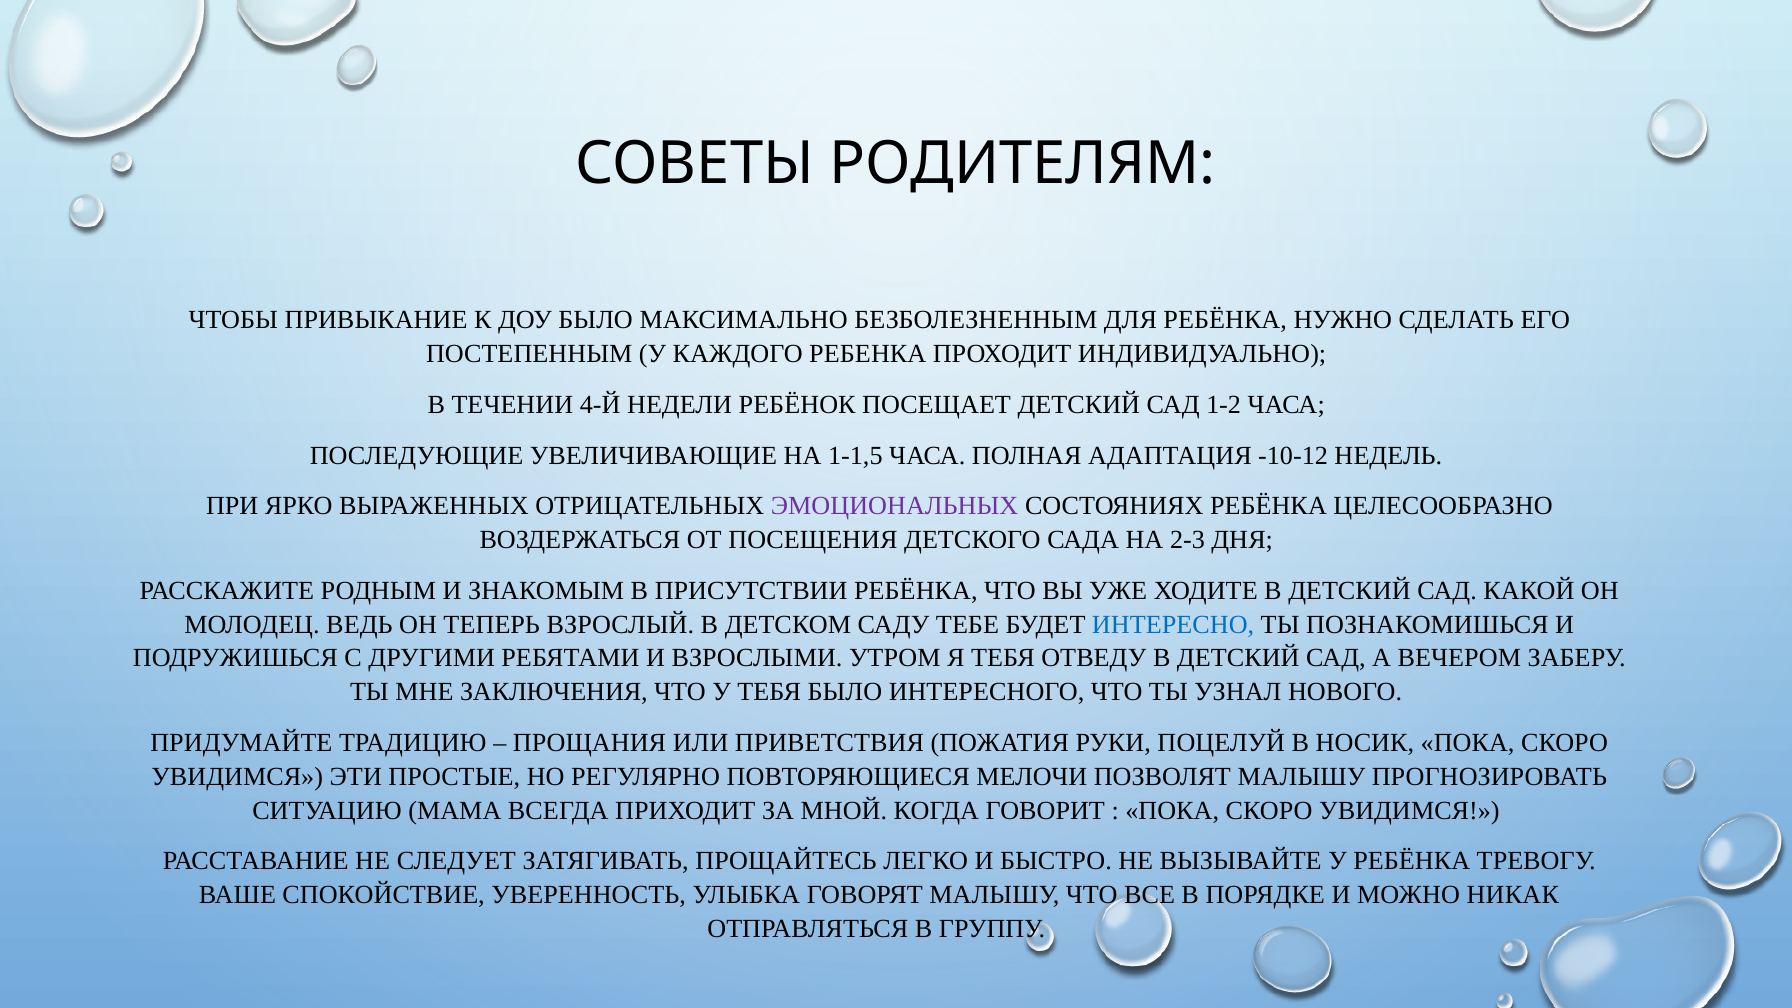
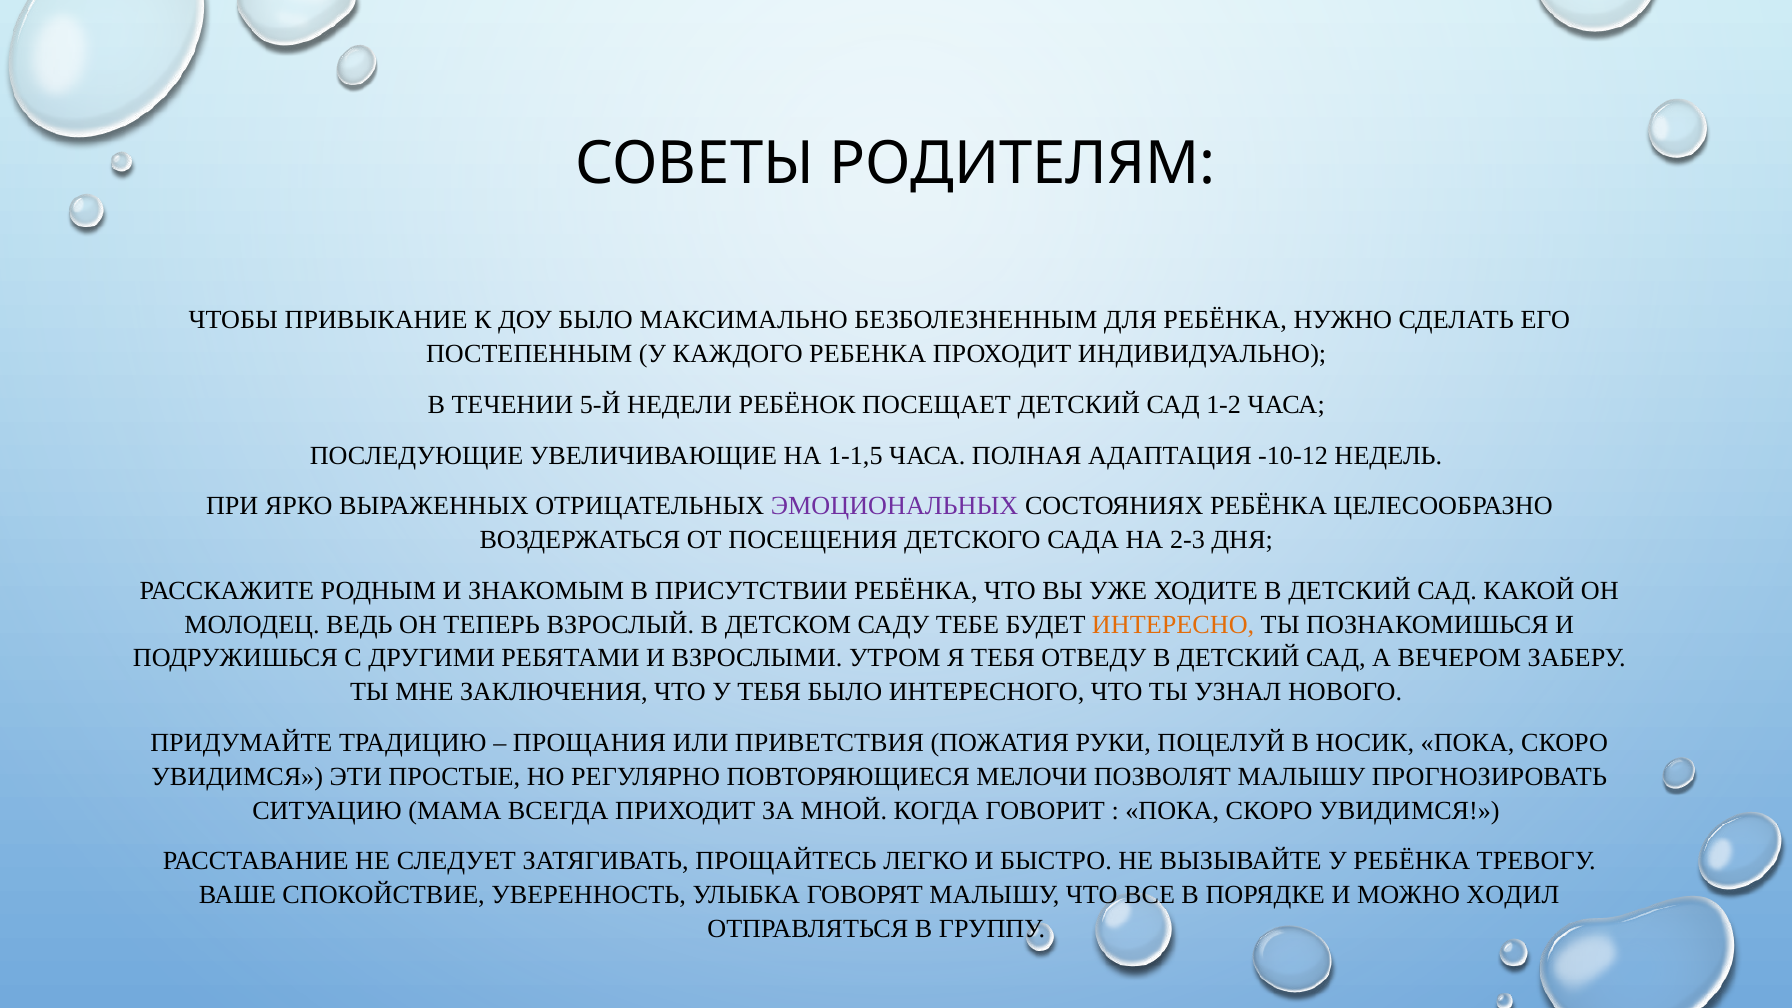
4-Й: 4-Й -> 5-Й
ИНТЕРЕСНО colour: blue -> orange
НИКАК: НИКАК -> ХОДИЛ
